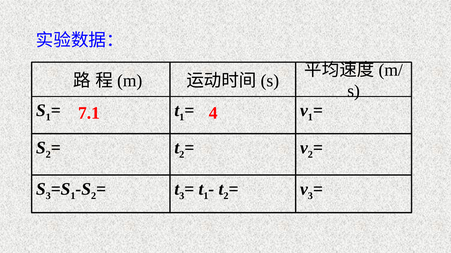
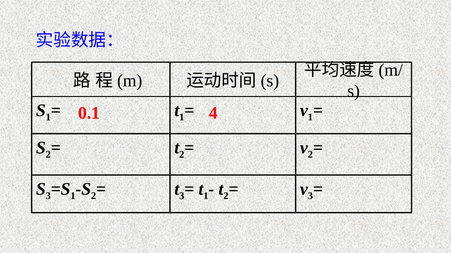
7.1: 7.1 -> 0.1
